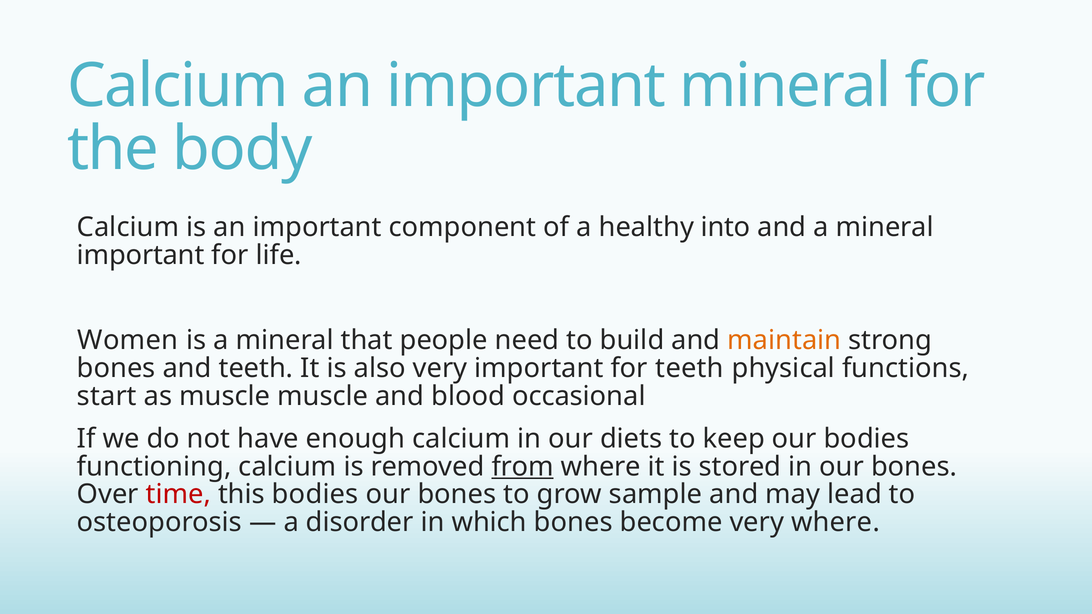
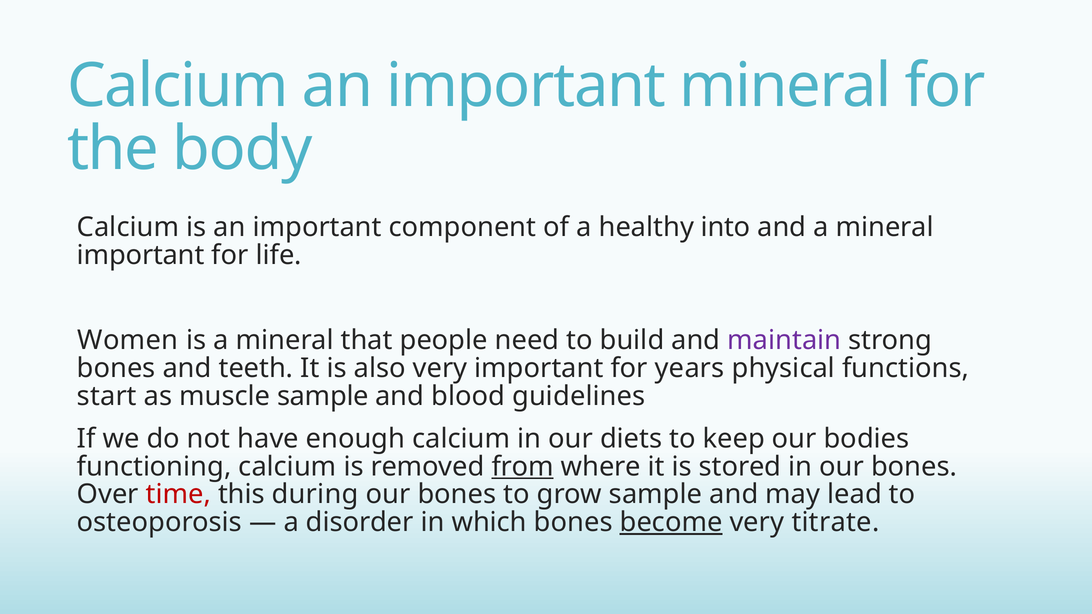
maintain colour: orange -> purple
for teeth: teeth -> years
muscle muscle: muscle -> sample
occasional: occasional -> guidelines
this bodies: bodies -> during
become underline: none -> present
very where: where -> titrate
